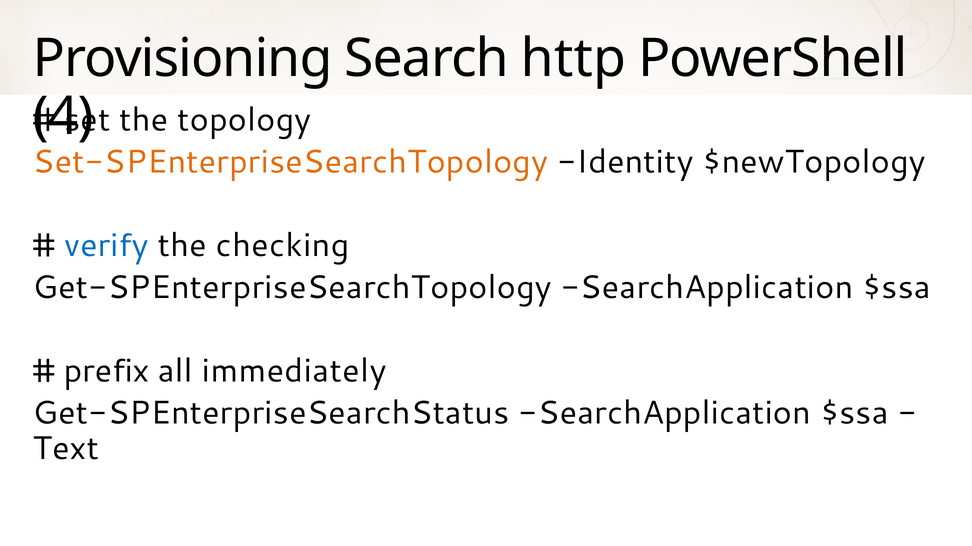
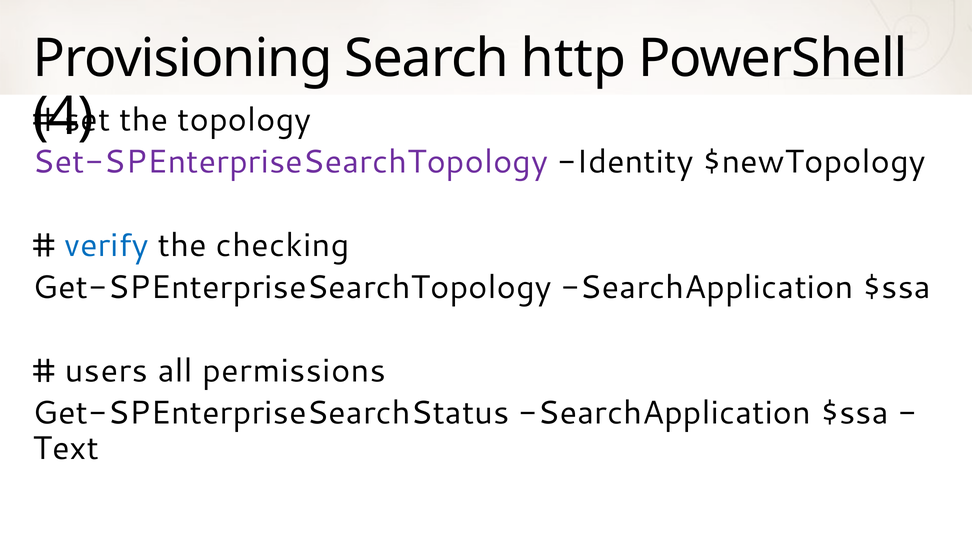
Set-SPEnterpriseSearchTopology colour: orange -> purple
prefix: prefix -> users
immediately: immediately -> permissions
